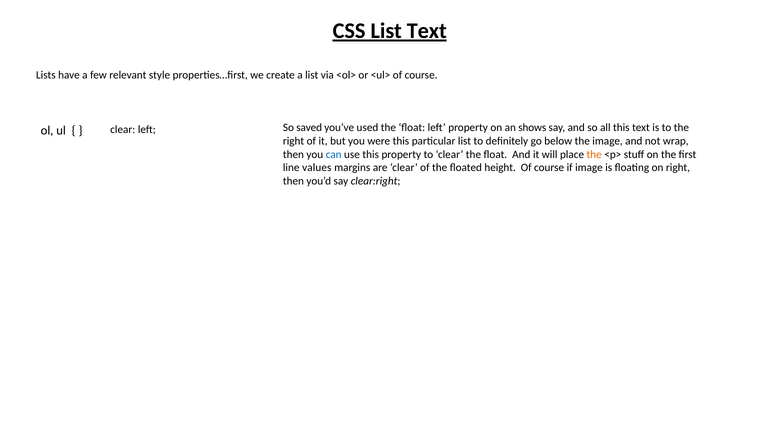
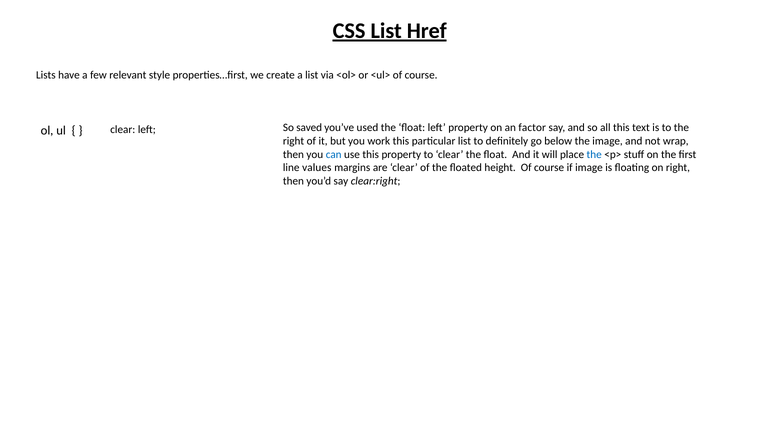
List Text: Text -> Href
shows: shows -> factor
were: were -> work
the at (594, 154) colour: orange -> blue
